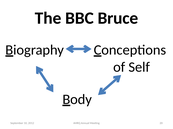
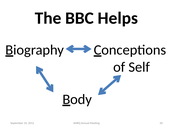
Bruce: Bruce -> Helps
